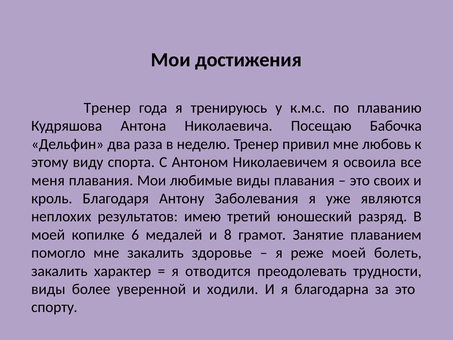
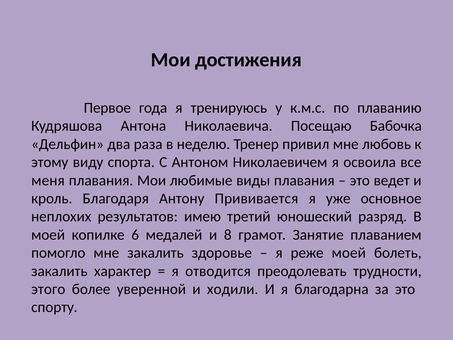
Тренер at (107, 108): Тренер -> Первое
своих: своих -> ведет
Заболевания: Заболевания -> Прививается
являются: являются -> основное
виды at (48, 289): виды -> этого
